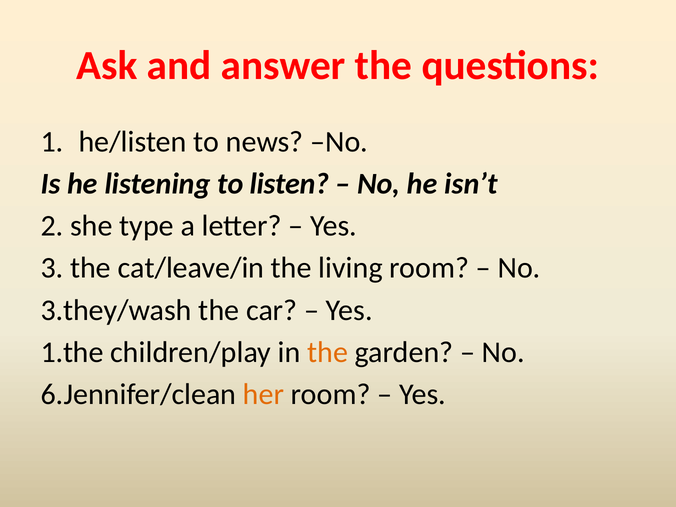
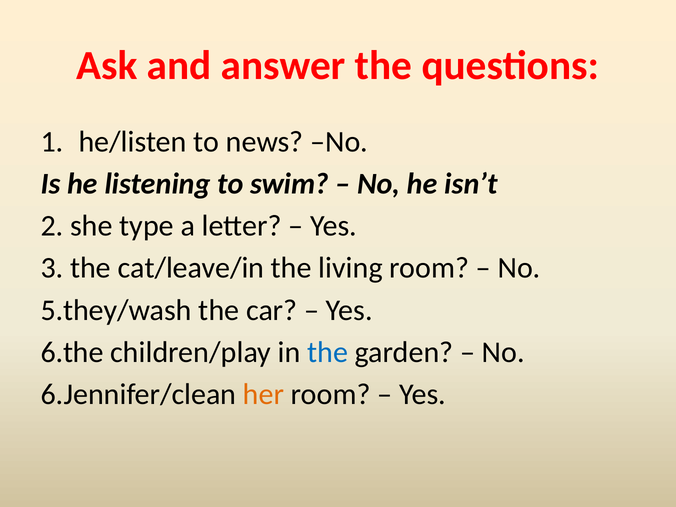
listen: listen -> swim
3.they/wash: 3.they/wash -> 5.they/wash
1.the: 1.the -> 6.the
the at (328, 352) colour: orange -> blue
